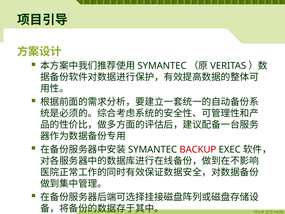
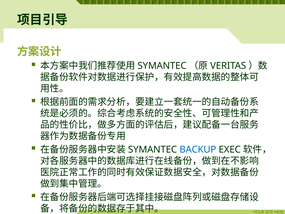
BACKUP colour: red -> blue
